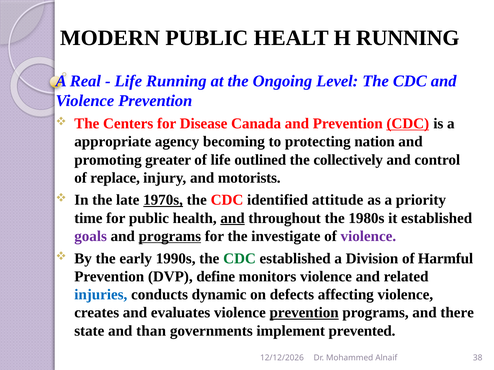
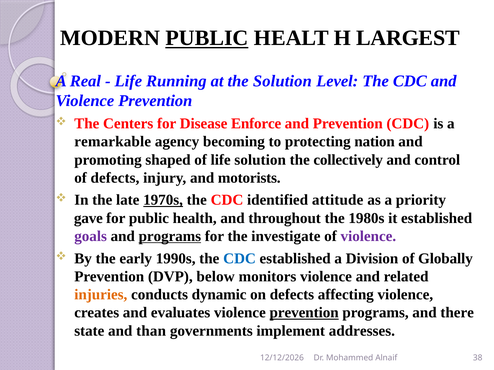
PUBLIC at (207, 38) underline: none -> present
H RUNNING: RUNNING -> LARGEST
the Ongoing: Ongoing -> Solution
Canada: Canada -> Enforce
CDC at (408, 124) underline: present -> none
appropriate: appropriate -> remarkable
greater: greater -> shaped
life outlined: outlined -> solution
of replace: replace -> defects
time: time -> gave
and at (233, 218) underline: present -> none
CDC at (240, 259) colour: green -> blue
Harmful: Harmful -> Globally
define: define -> below
injuries colour: blue -> orange
prevented: prevented -> addresses
